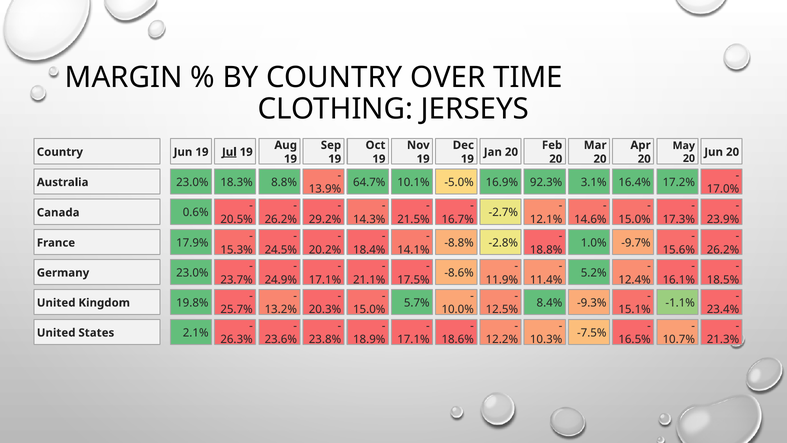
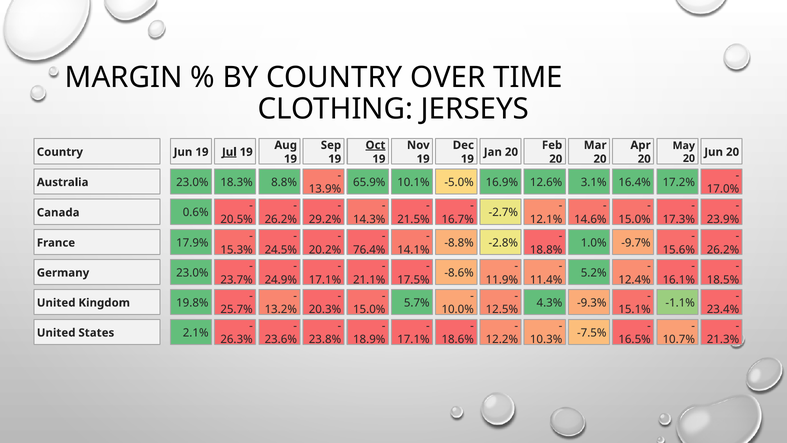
Oct underline: none -> present
64.7%: 64.7% -> 65.9%
92.3%: 92.3% -> 12.6%
18.4%: 18.4% -> 76.4%
8.4%: 8.4% -> 4.3%
